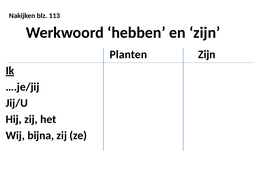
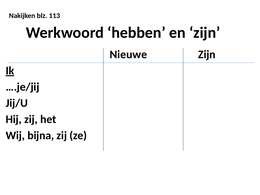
Planten: Planten -> Nieuwe
